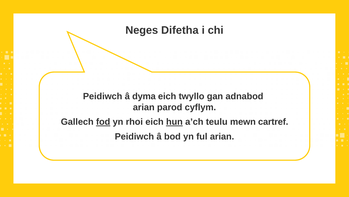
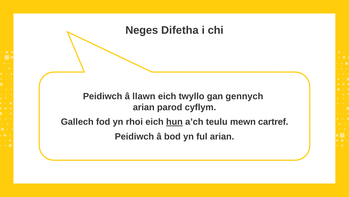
dyma: dyma -> llawn
adnabod: adnabod -> gennych
fod underline: present -> none
